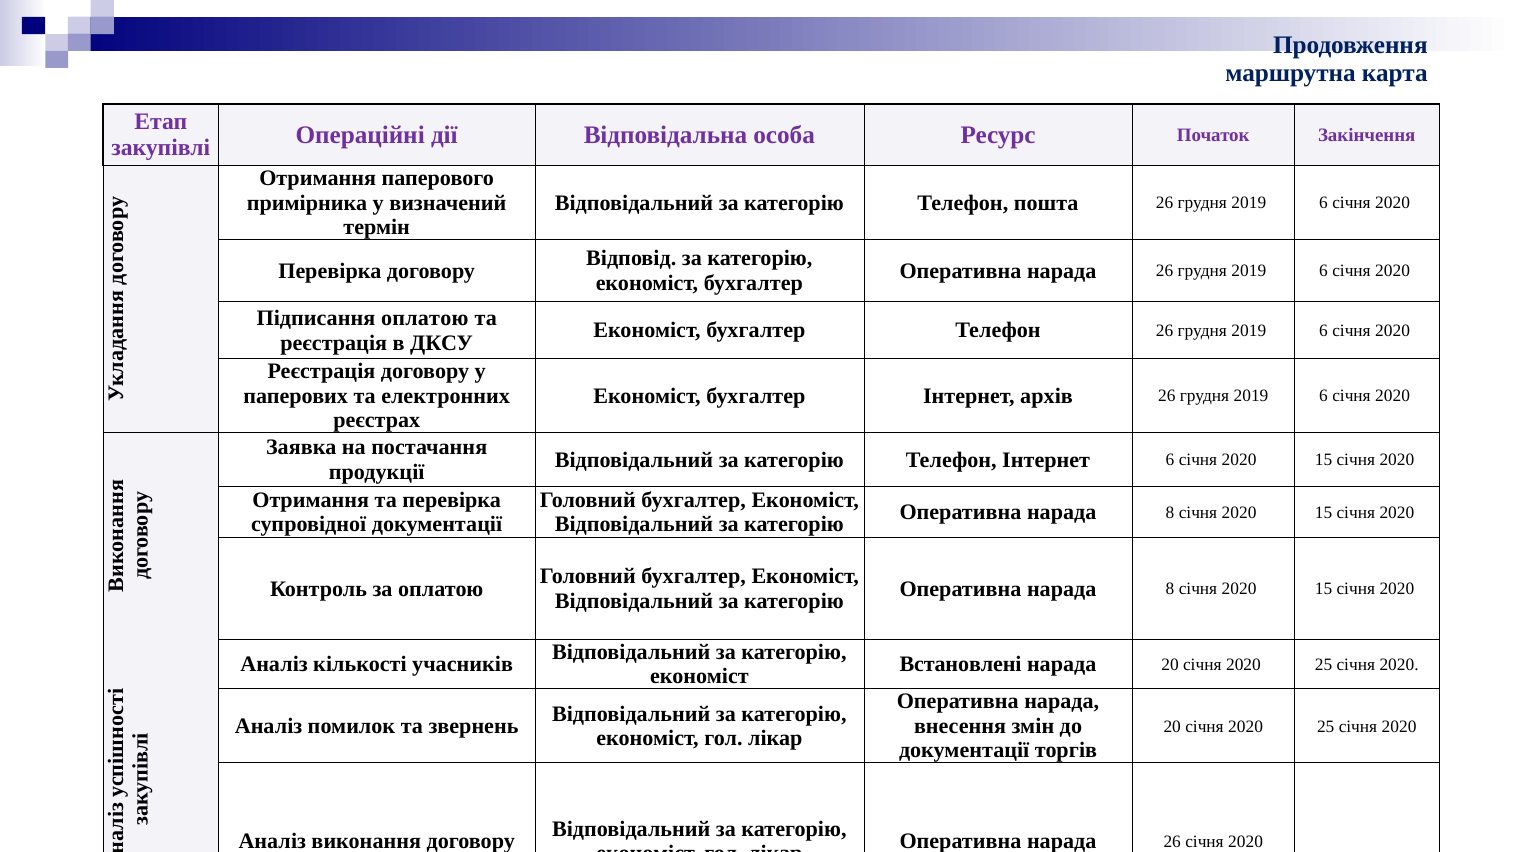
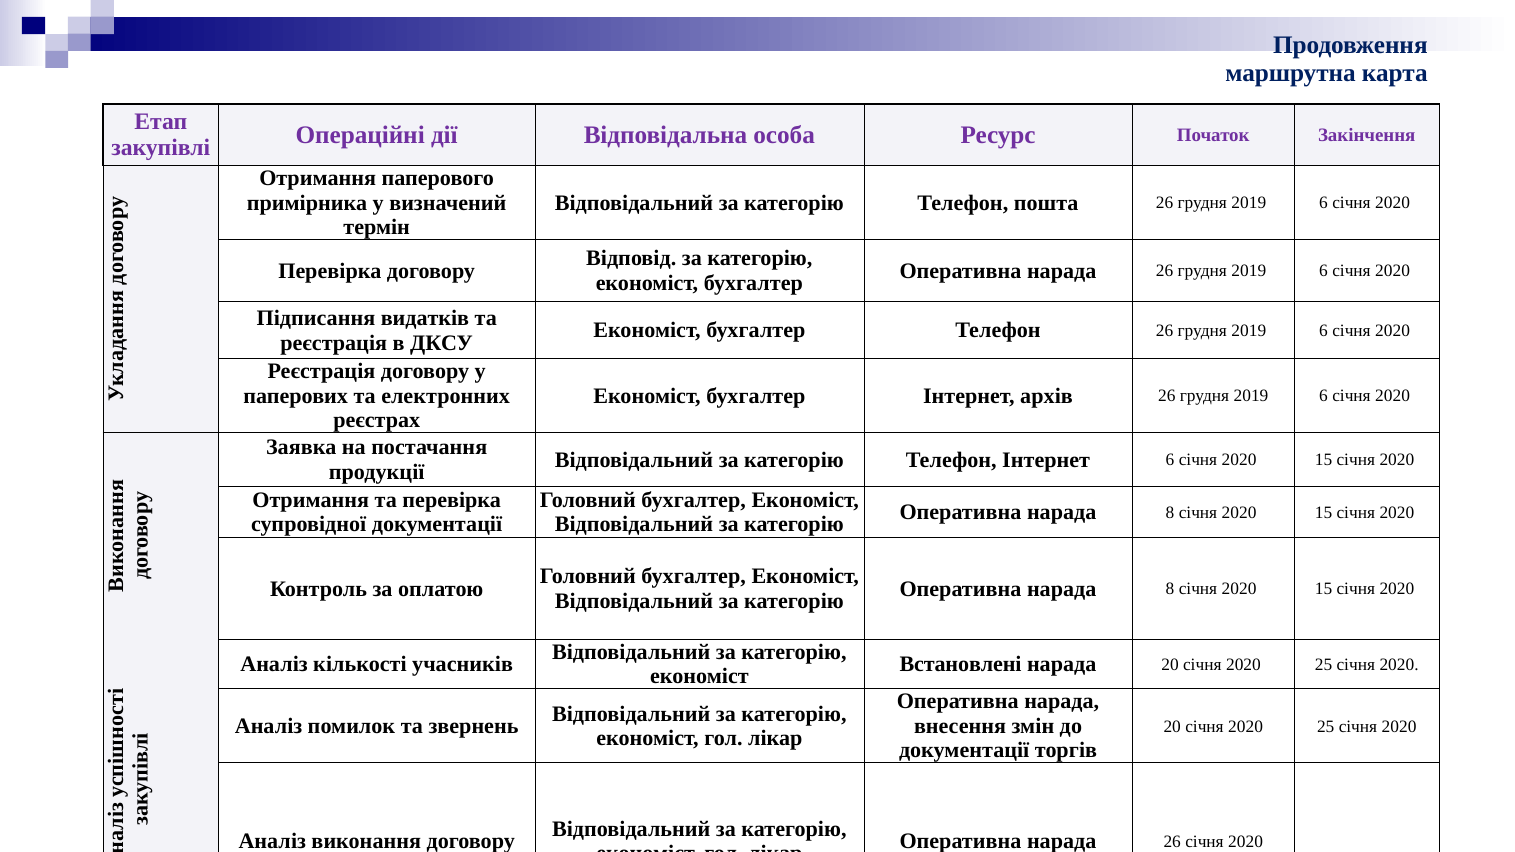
Підписання оплатою: оплатою -> видатків
